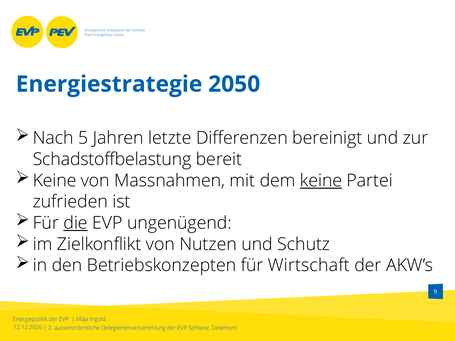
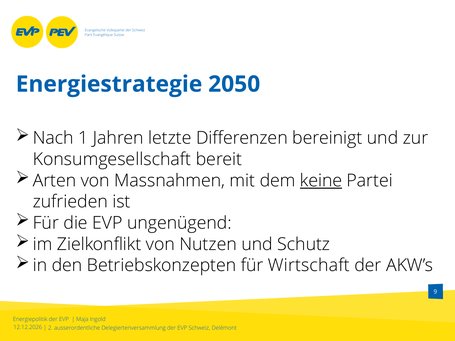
5: 5 -> 1
Schadstoffbelastung: Schadstoffbelastung -> Konsumgesellschaft
Keine at (55, 181): Keine -> Arten
die underline: present -> none
